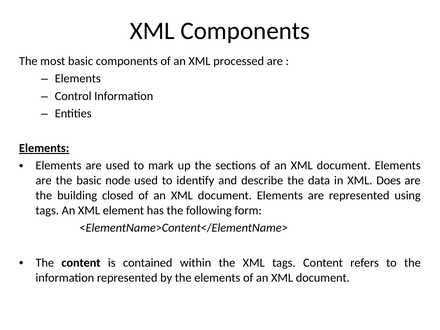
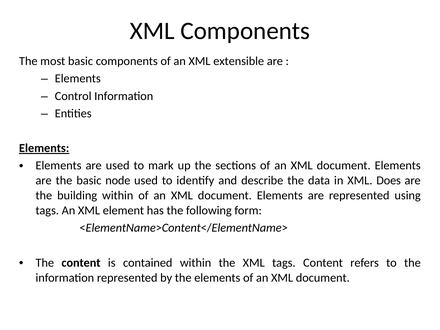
processed: processed -> extensible
building closed: closed -> within
